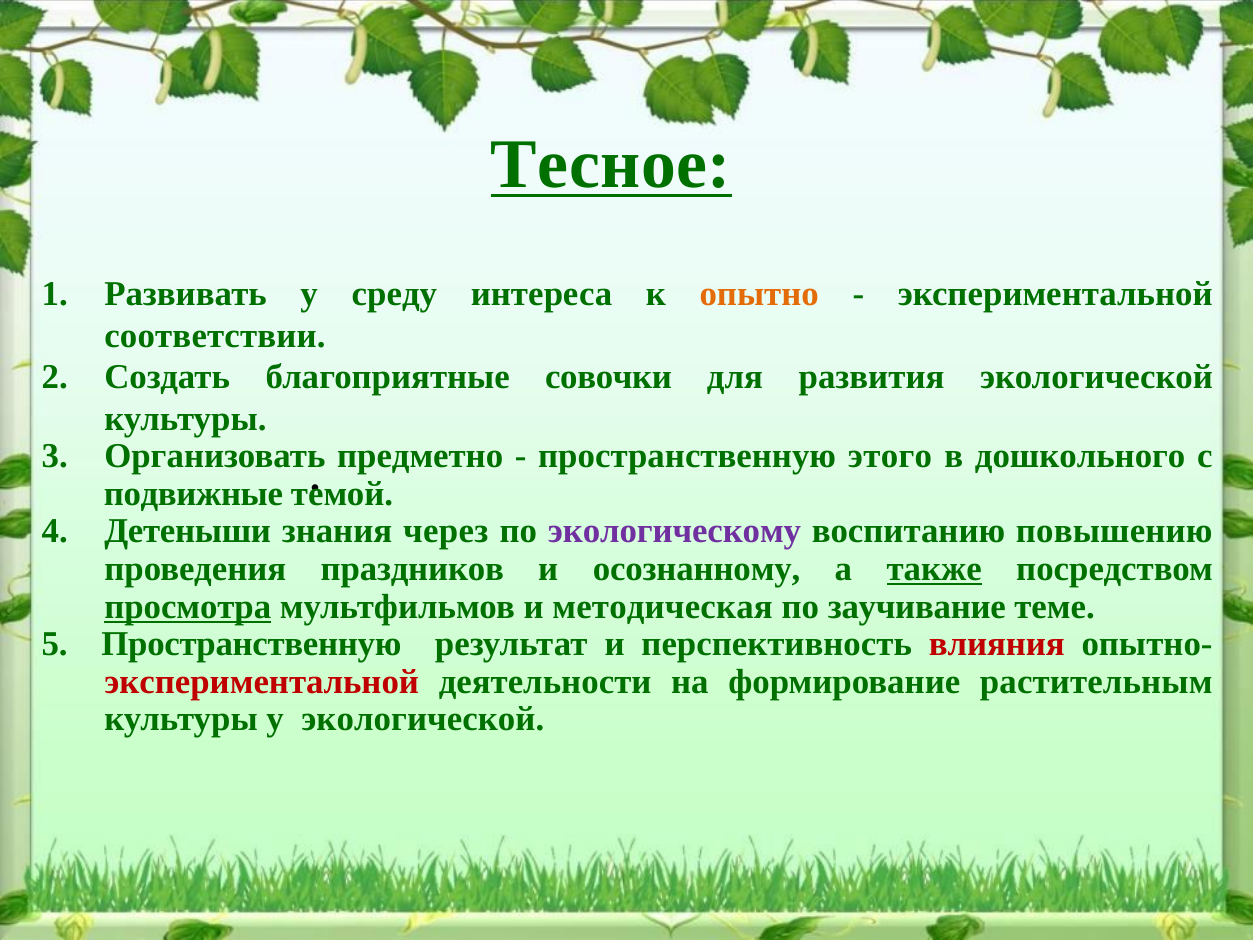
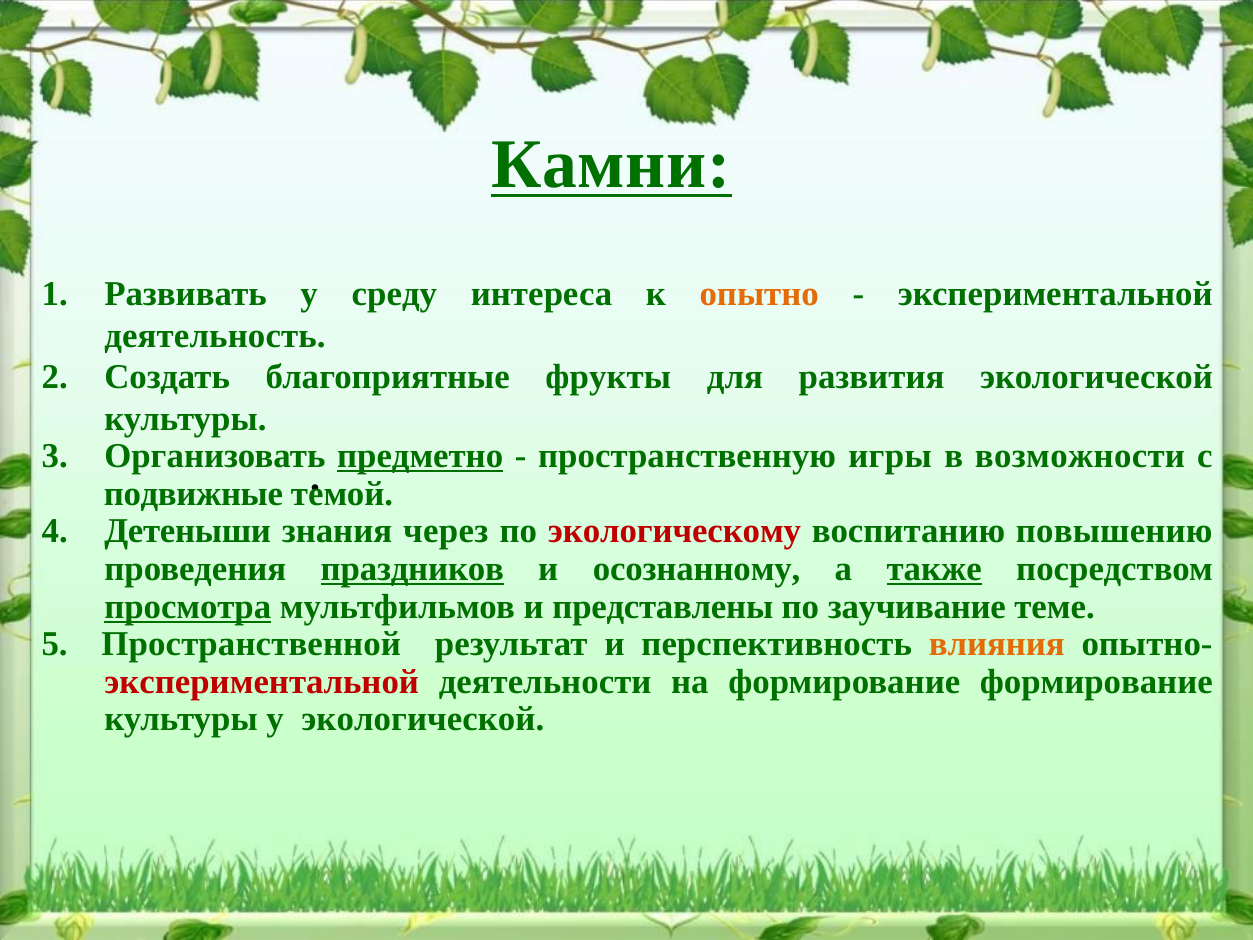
Тесное: Тесное -> Камни
соответствии: соответствии -> деятельность
совочки: совочки -> фрукты
предметно underline: none -> present
этого: этого -> игры
дошкольного: дошкольного -> возможности
экологическому colour: purple -> red
праздников underline: none -> present
методическая: методическая -> представлены
5 Пространственную: Пространственную -> Пространственной
влияния colour: red -> orange
формирование растительным: растительным -> формирование
